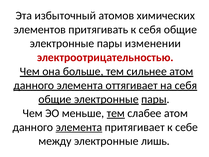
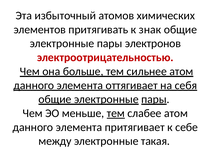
к себя: себя -> знак
изменении: изменении -> электронов
элемента at (79, 127) underline: present -> none
лишь: лишь -> такая
